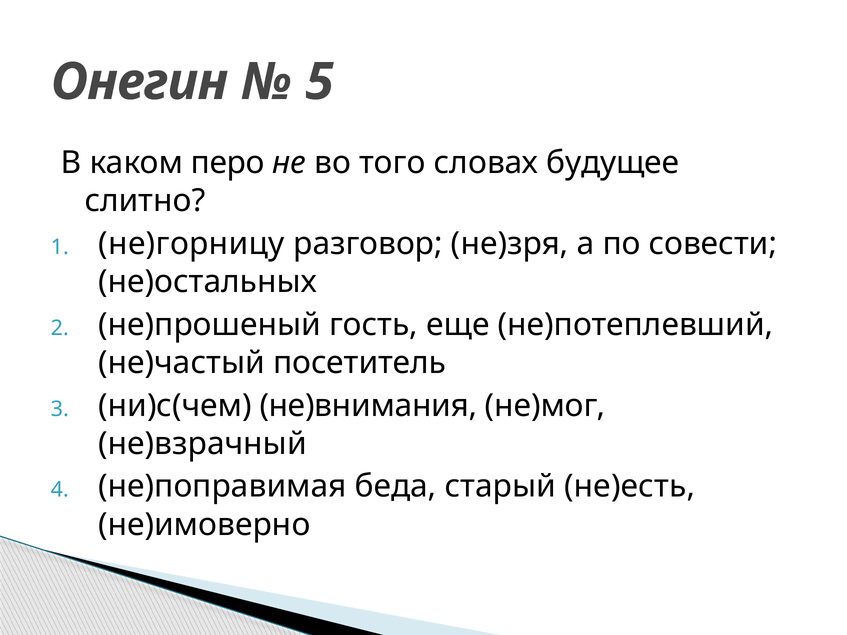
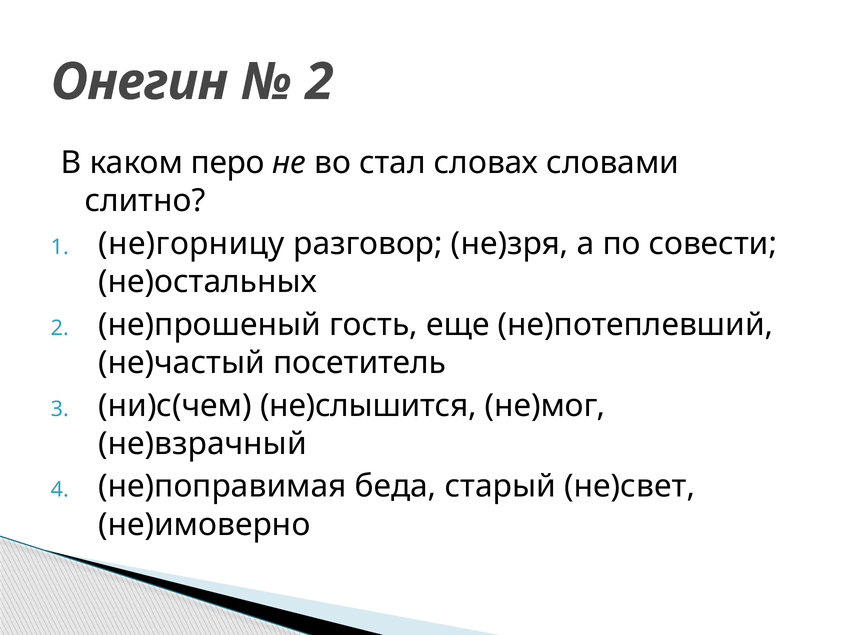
5 at (320, 82): 5 -> 2
того: того -> стал
будущее: будущее -> словами
не)внимания: не)внимания -> не)слышится
не)есть: не)есть -> не)свет
